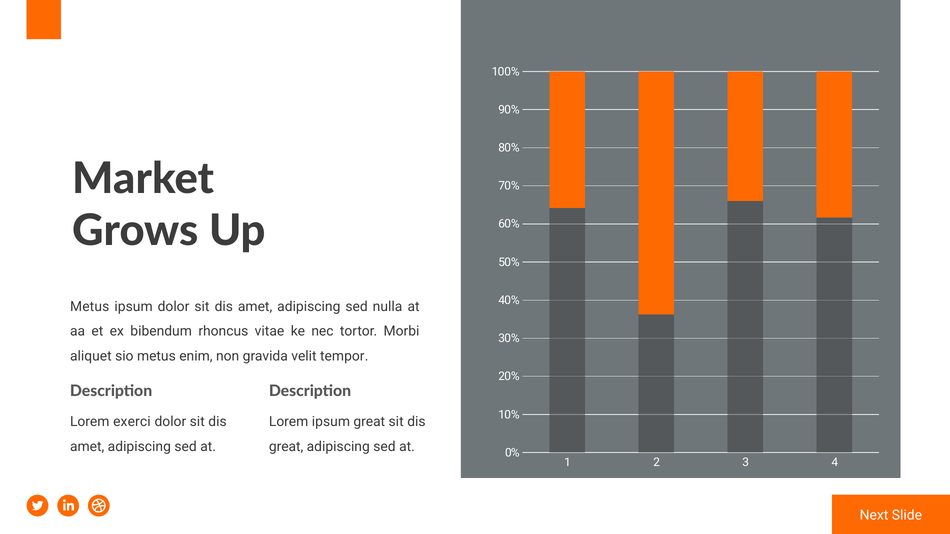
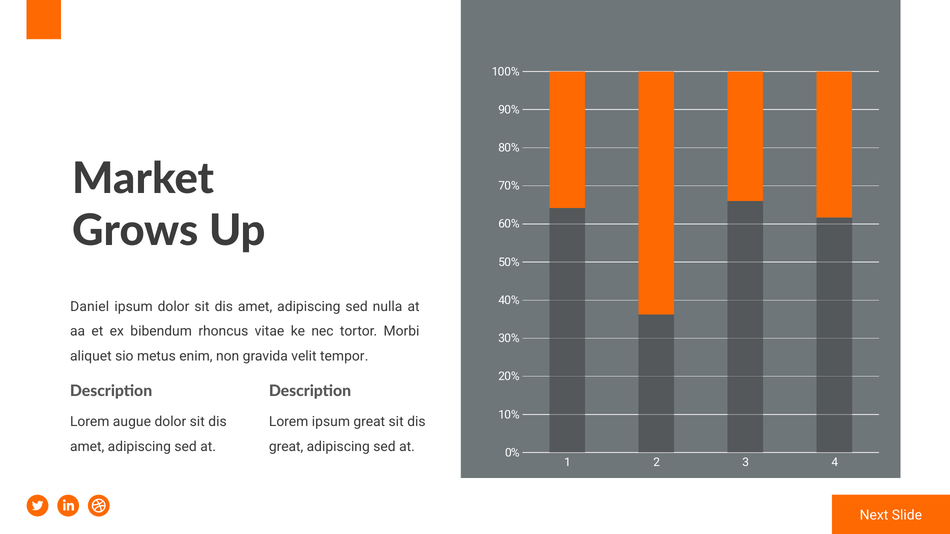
Metus at (90, 307): Metus -> Daniel
exerci: exerci -> augue
